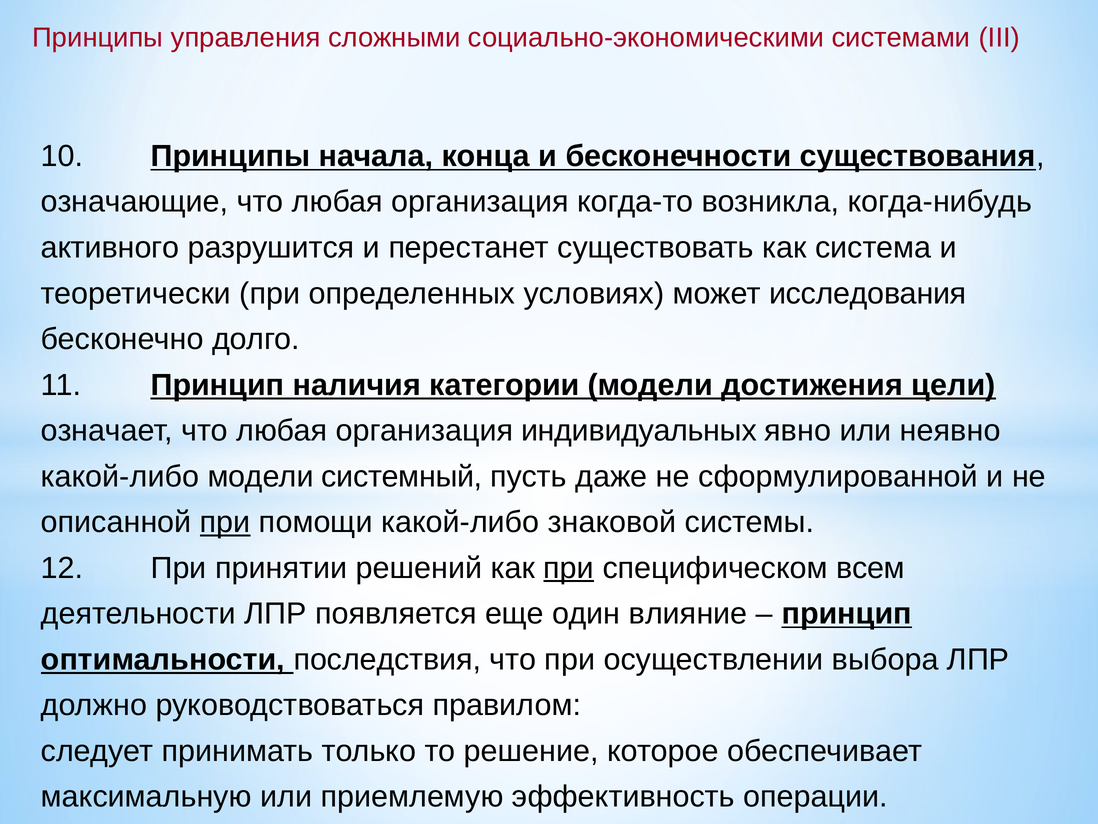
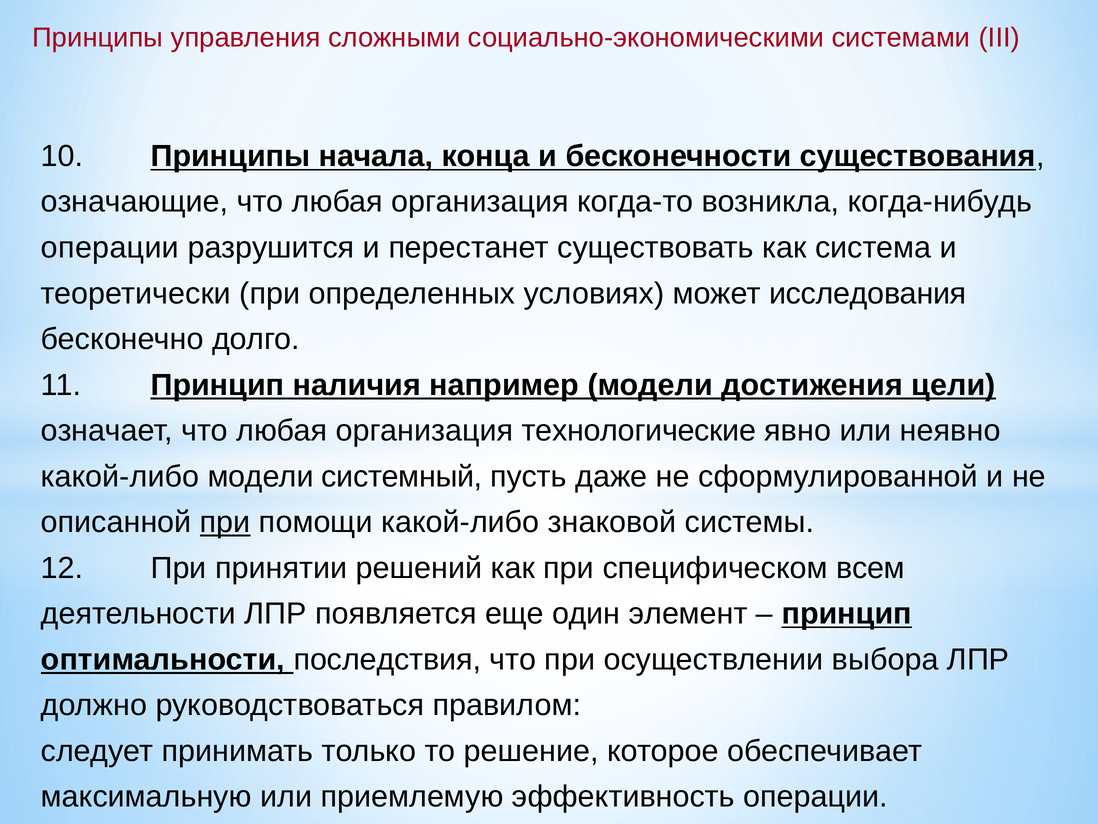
активного at (110, 248): активного -> операции
категории: категории -> например
индивидуальных: индивидуальных -> технологические
при at (569, 568) underline: present -> none
влияние: влияние -> элемент
